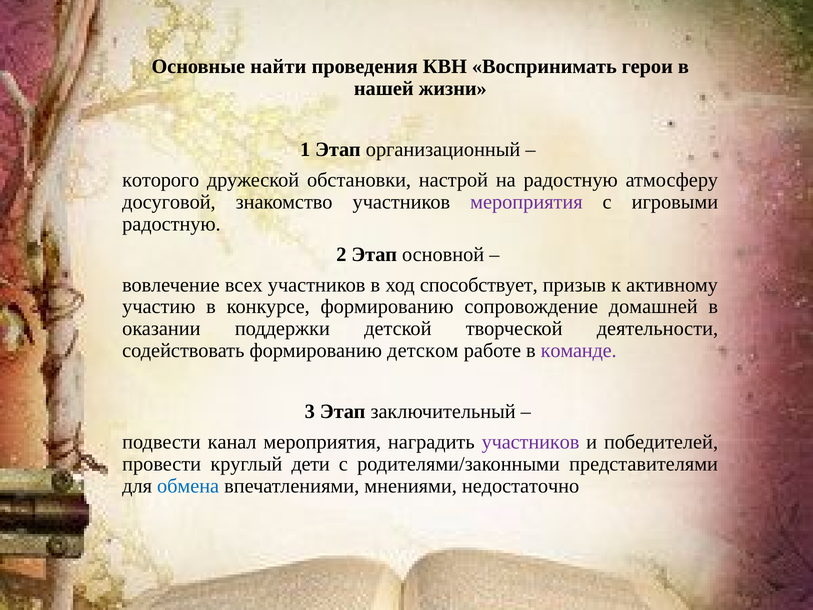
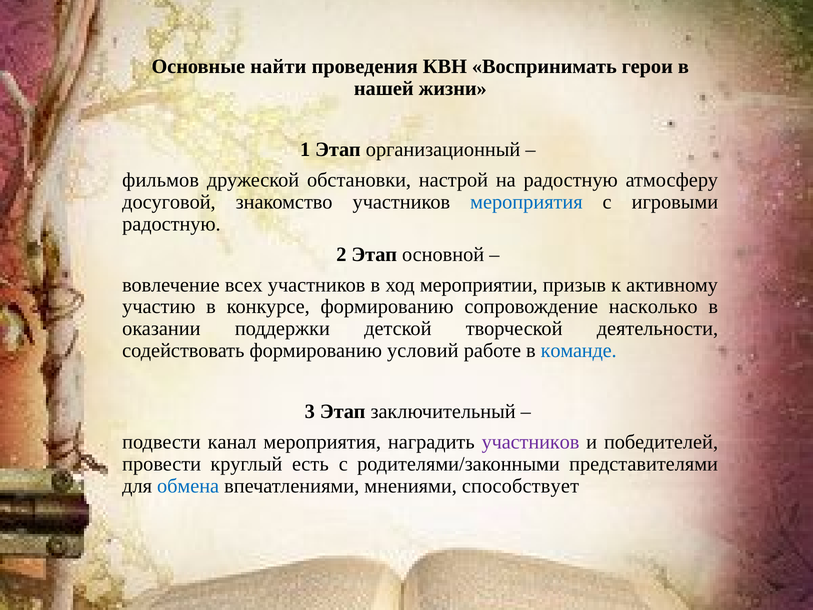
которого: которого -> фильмов
мероприятия at (526, 202) colour: purple -> blue
способствует: способствует -> мероприятии
домашней: домашней -> насколько
детском: детском -> условий
команде colour: purple -> blue
дети: дети -> есть
недостаточно: недостаточно -> способствует
